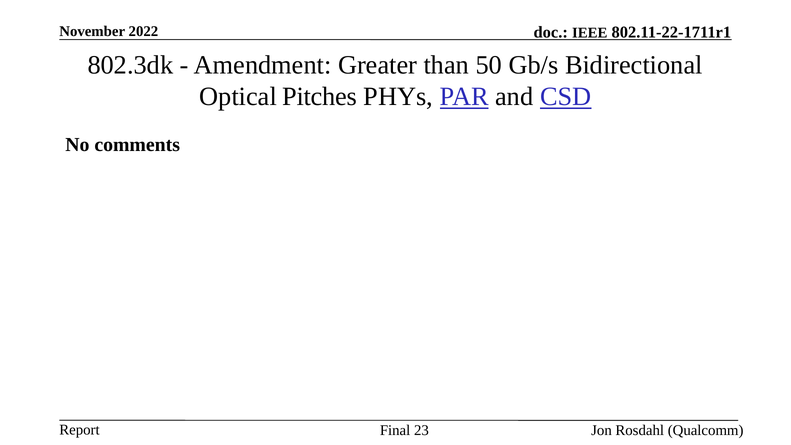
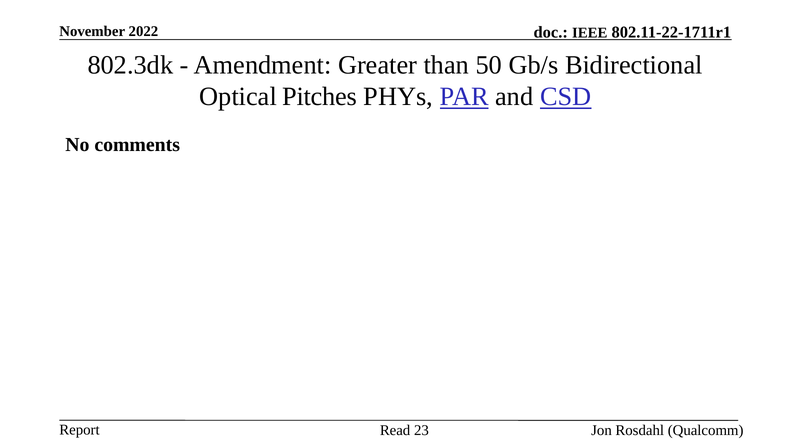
Final: Final -> Read
